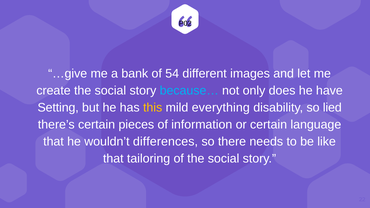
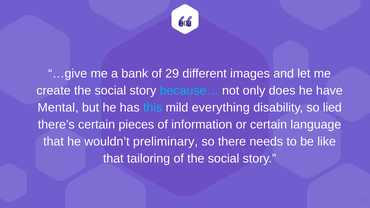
54: 54 -> 29
Setting: Setting -> Mental
this colour: yellow -> light blue
differences: differences -> preliminary
